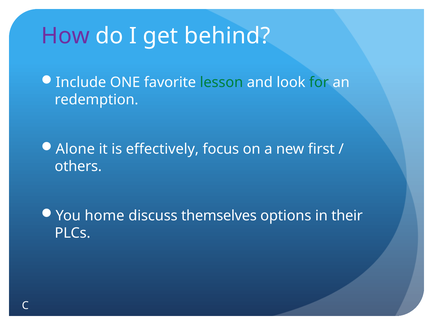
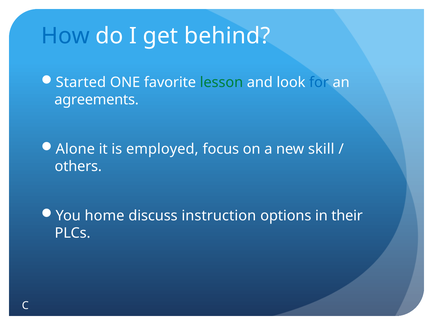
How colour: purple -> blue
Include: Include -> Started
for colour: green -> blue
redemption: redemption -> agreements
effectively: effectively -> employed
first: first -> skill
themselves: themselves -> instruction
